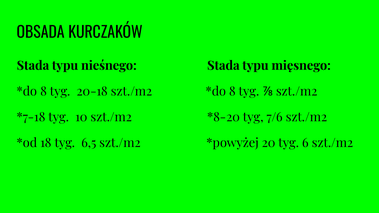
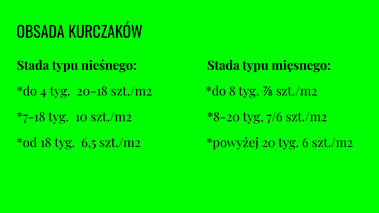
8 at (44, 92): 8 -> 4
